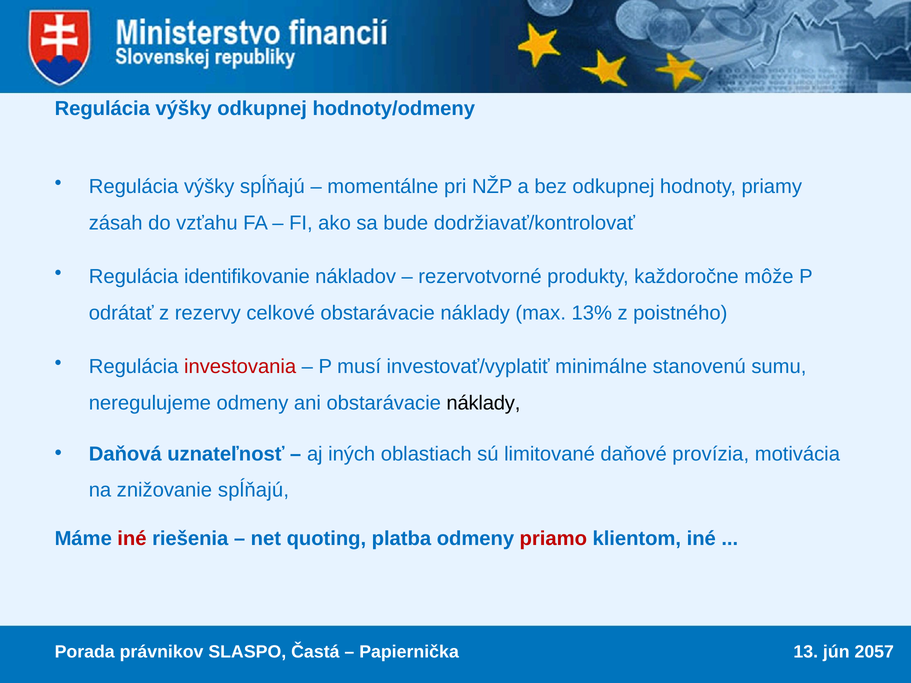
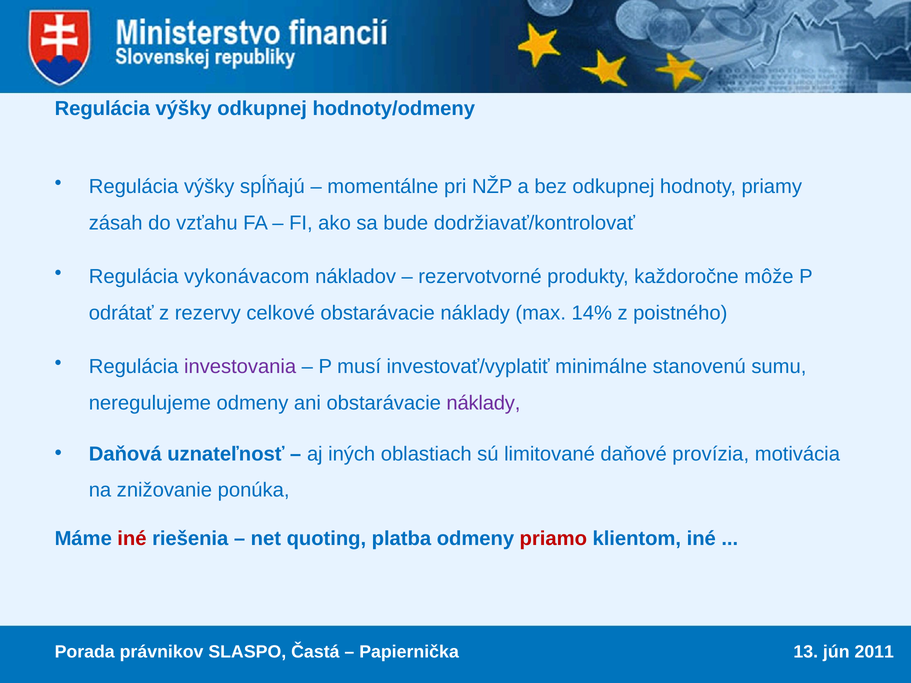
identifikovanie: identifikovanie -> vykonávacom
13%: 13% -> 14%
investovania colour: red -> purple
náklady at (483, 403) colour: black -> purple
znižovanie spĺňajú: spĺňajú -> ponúka
2057: 2057 -> 2011
